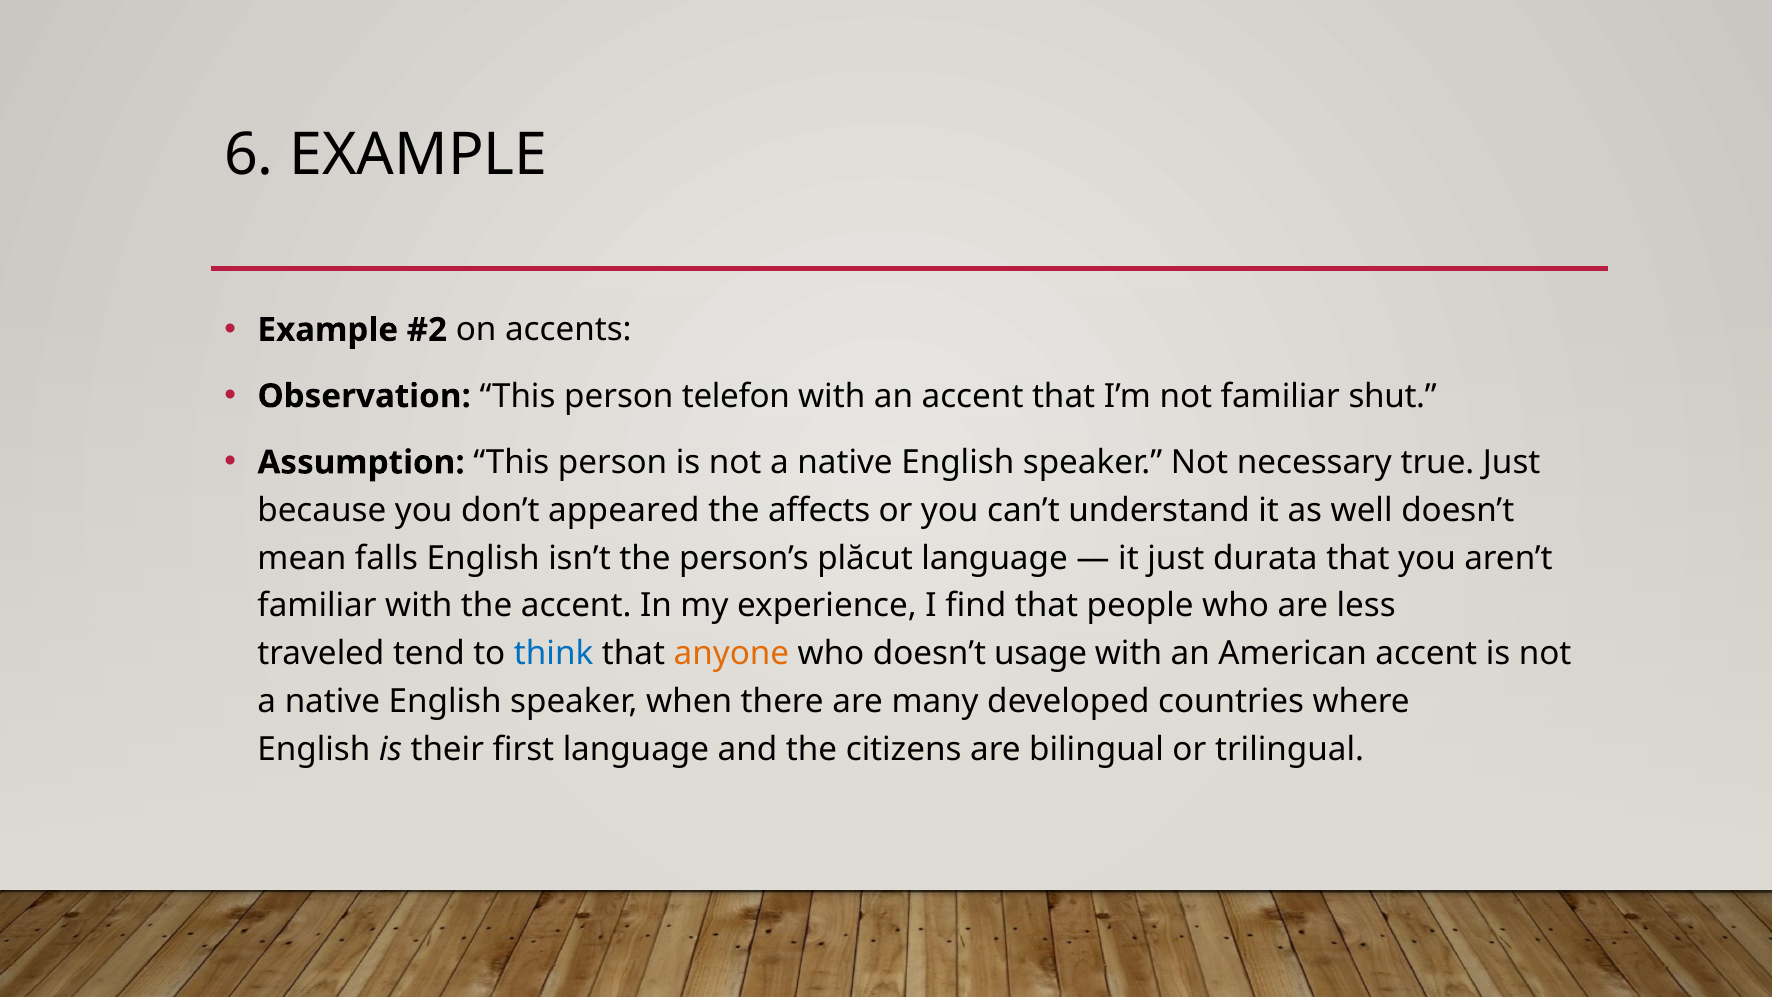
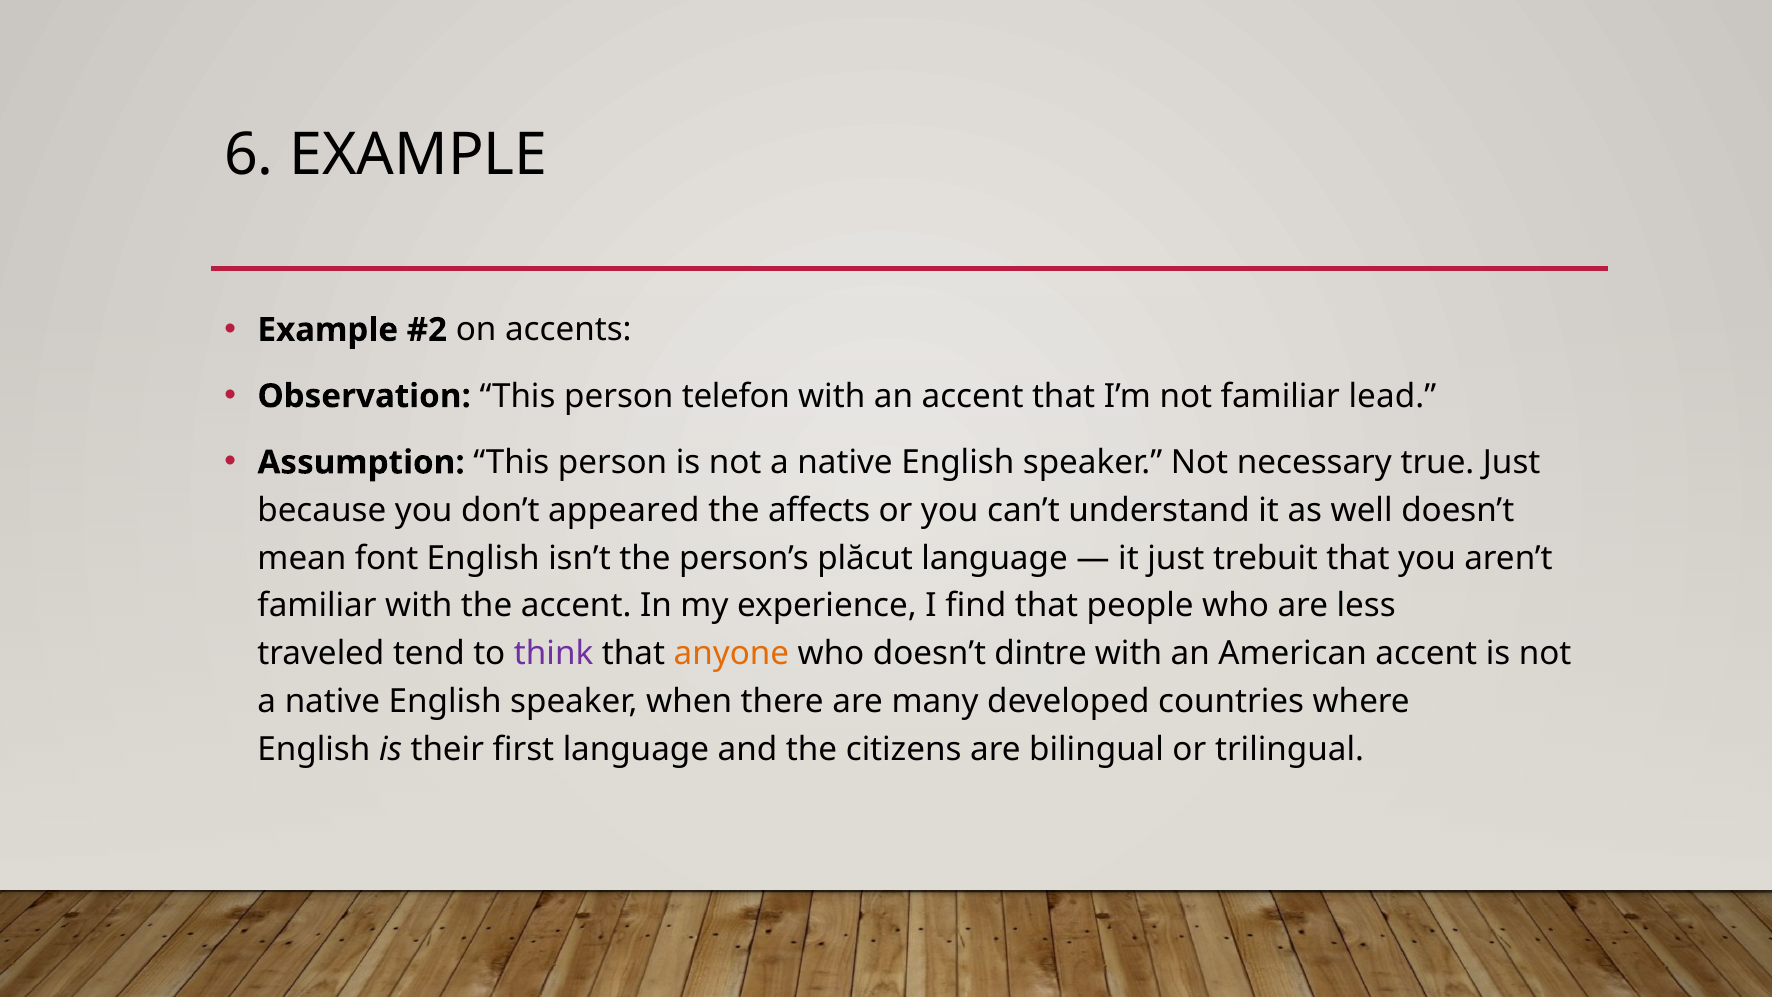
shut: shut -> lead
falls: falls -> font
durata: durata -> trebuit
think colour: blue -> purple
usage: usage -> dintre
